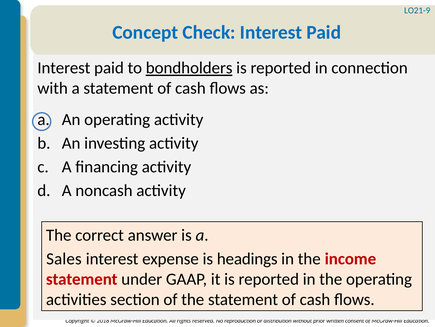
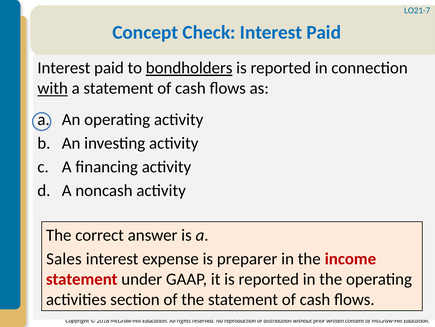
LO21-9: LO21-9 -> LO21-7
with underline: none -> present
headings: headings -> preparer
